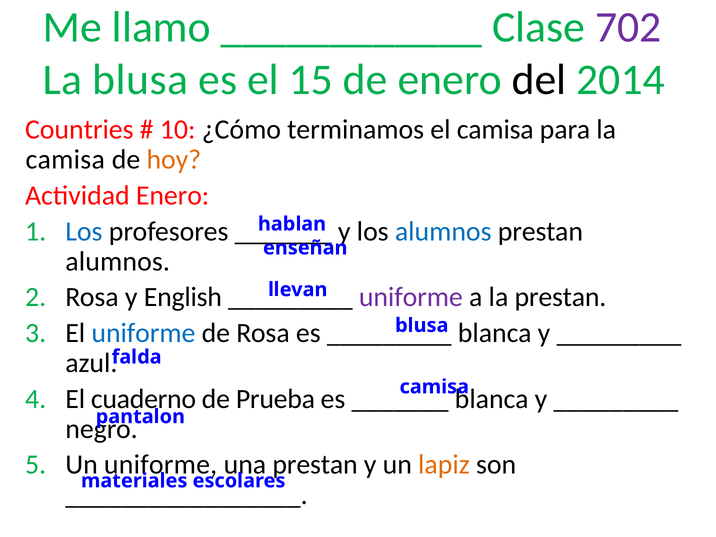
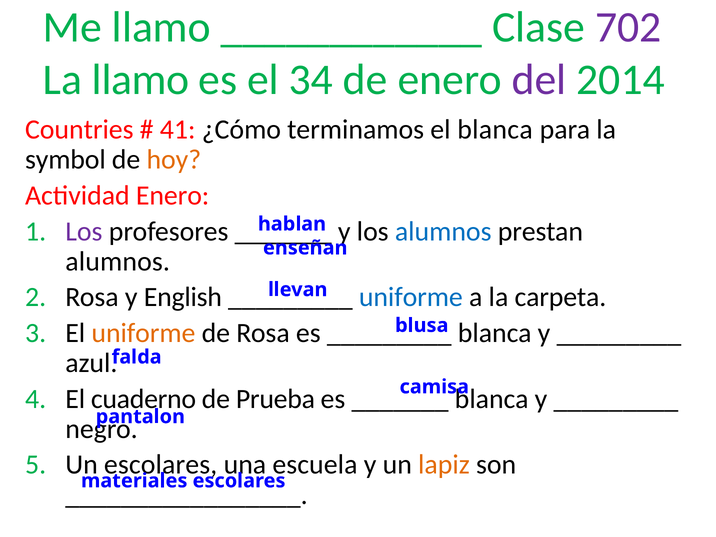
La blusa: blusa -> llamo
15: 15 -> 34
del colour: black -> purple
10: 10 -> 41
el camisa: camisa -> blanca
camisa at (65, 160): camisa -> symbol
Los at (84, 231) colour: blue -> purple
uniforme at (411, 297) colour: purple -> blue
la prestan: prestan -> carpeta
uniforme at (143, 333) colour: blue -> orange
Un uniforme: uniforme -> escolares
una prestan: prestan -> escuela
